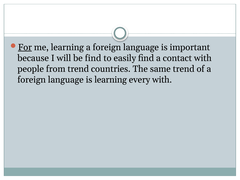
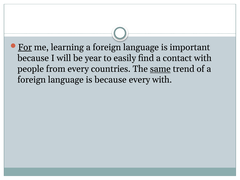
be find: find -> year
from trend: trend -> every
same underline: none -> present
is learning: learning -> because
